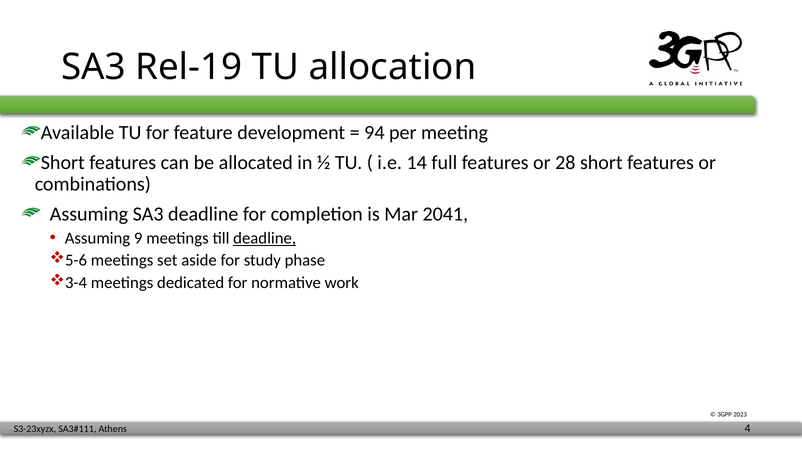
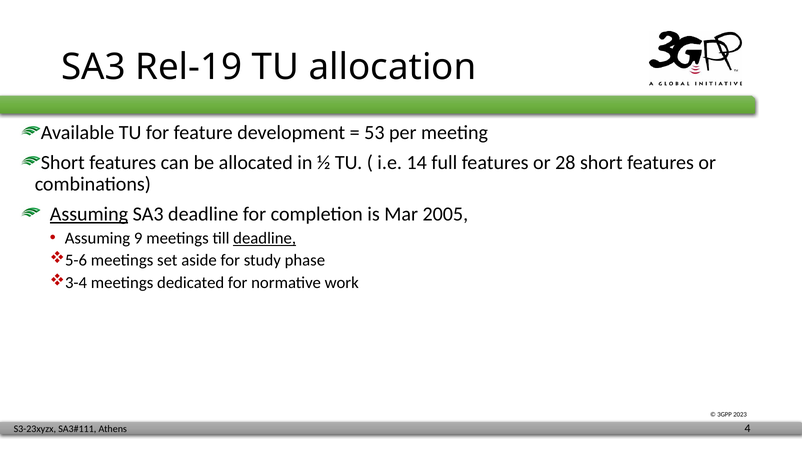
94: 94 -> 53
Assuming at (89, 214) underline: none -> present
2041: 2041 -> 2005
